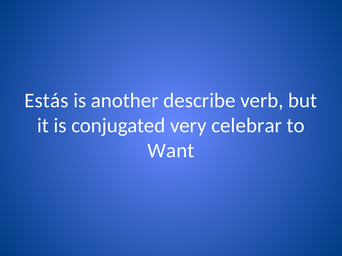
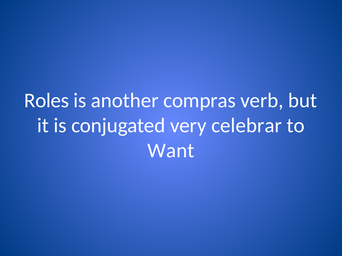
Estás: Estás -> Roles
describe: describe -> compras
